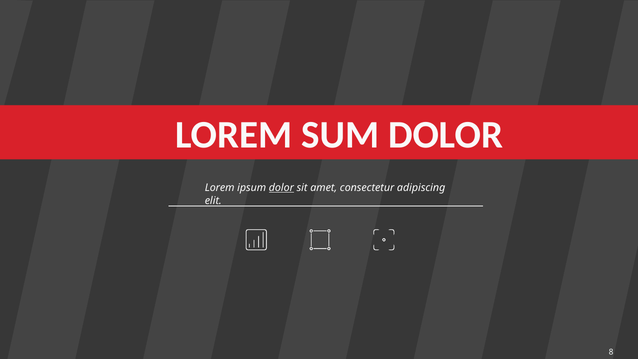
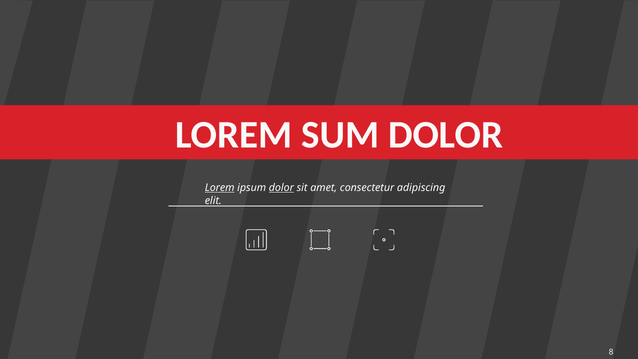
Lorem at (220, 188) underline: none -> present
